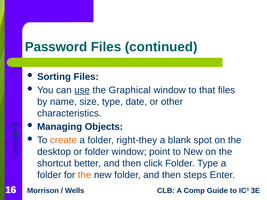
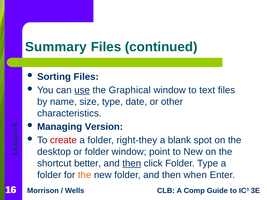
Password: Password -> Summary
that: that -> text
Objects: Objects -> Version
create colour: orange -> red
then at (132, 163) underline: none -> present
steps: steps -> when
